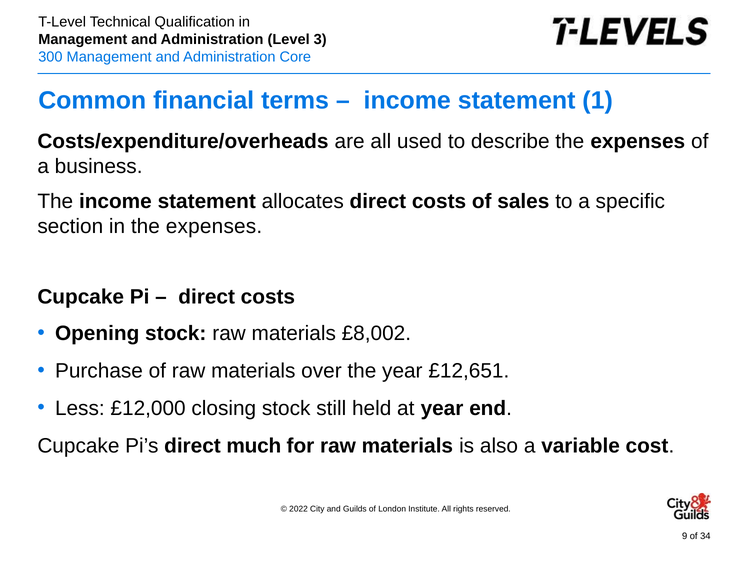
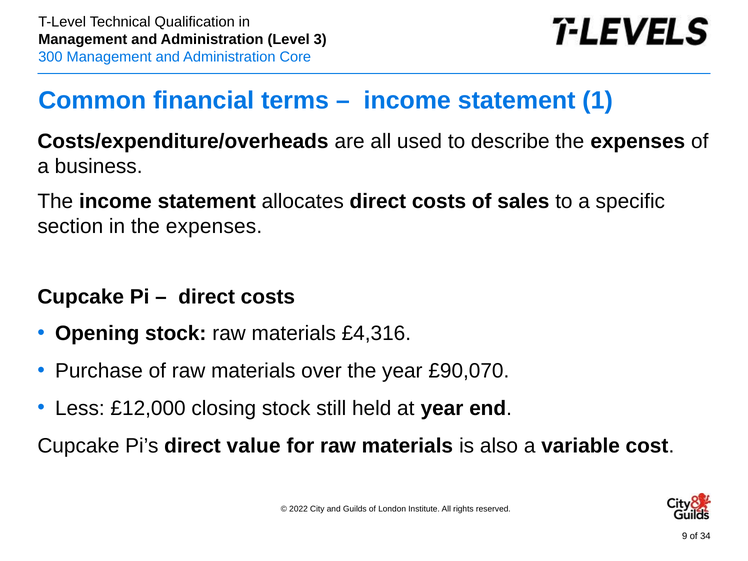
£8,002: £8,002 -> £4,316
£12,651: £12,651 -> £90,070
much: much -> value
